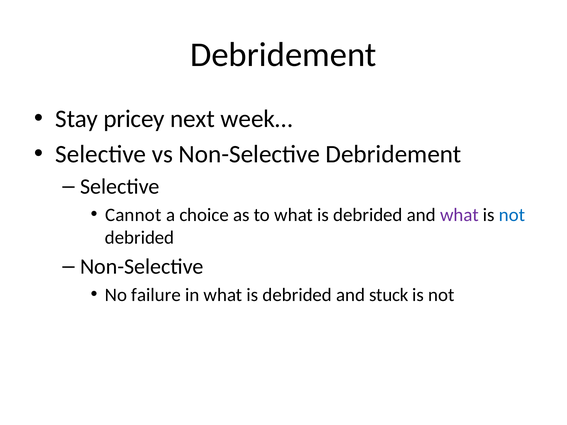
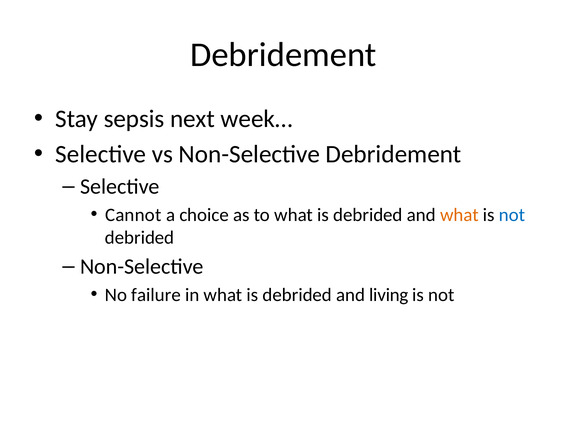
pricey: pricey -> sepsis
what at (459, 215) colour: purple -> orange
stuck: stuck -> living
